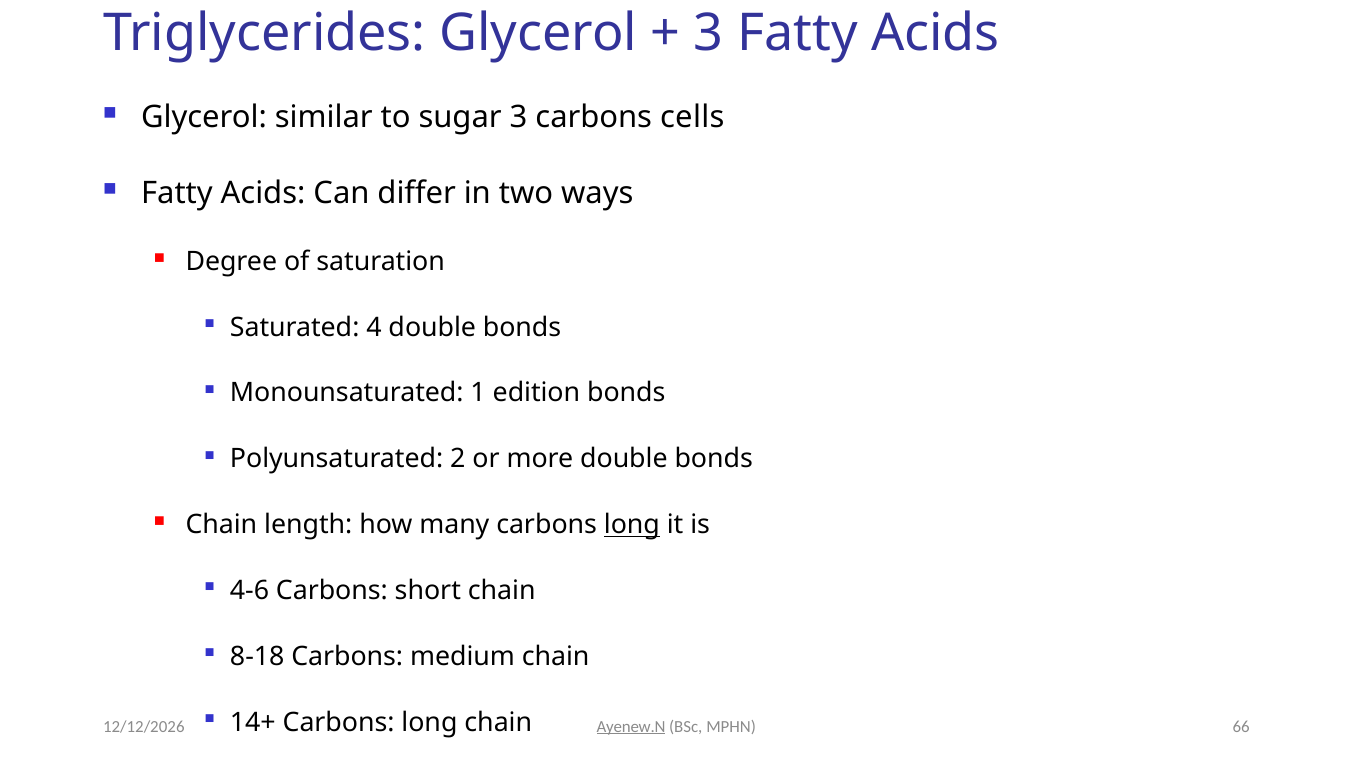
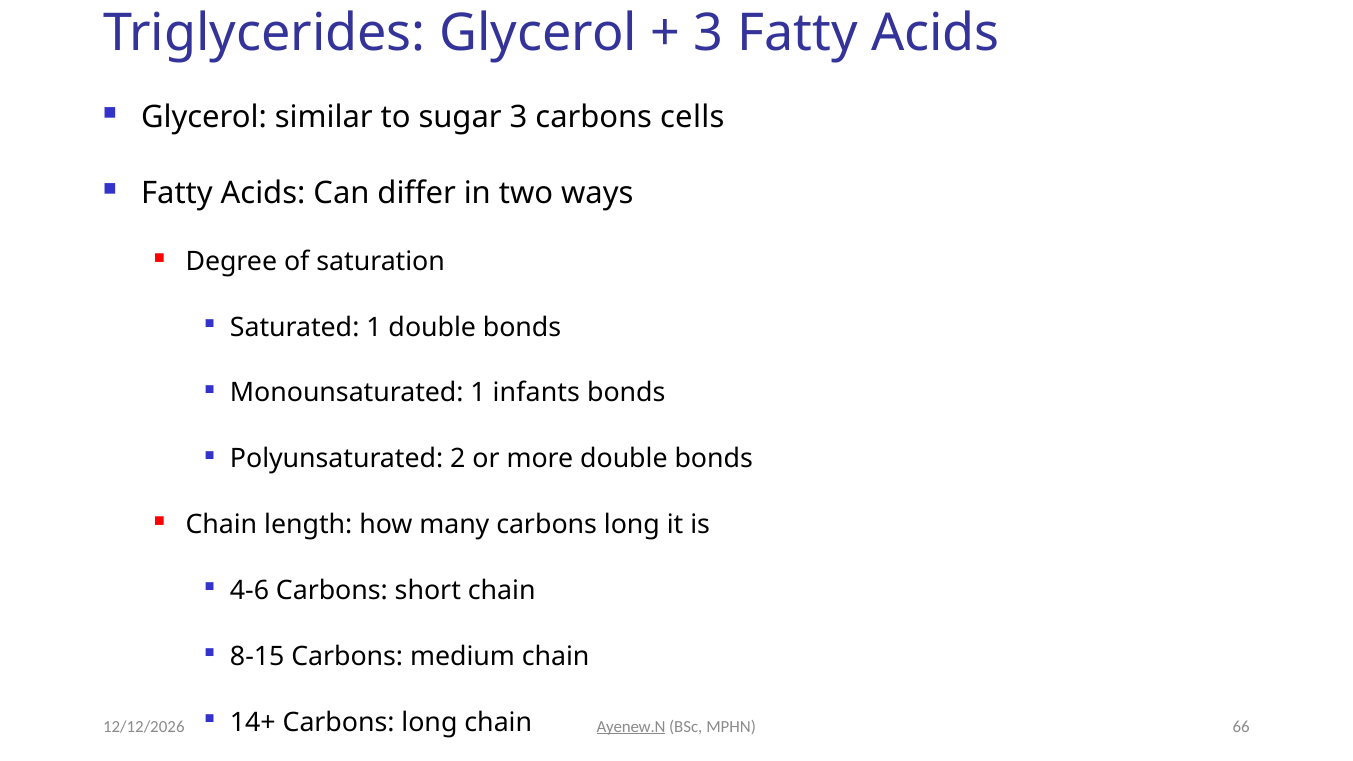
Saturated 4: 4 -> 1
edition: edition -> infants
long at (632, 525) underline: present -> none
8-18: 8-18 -> 8-15
